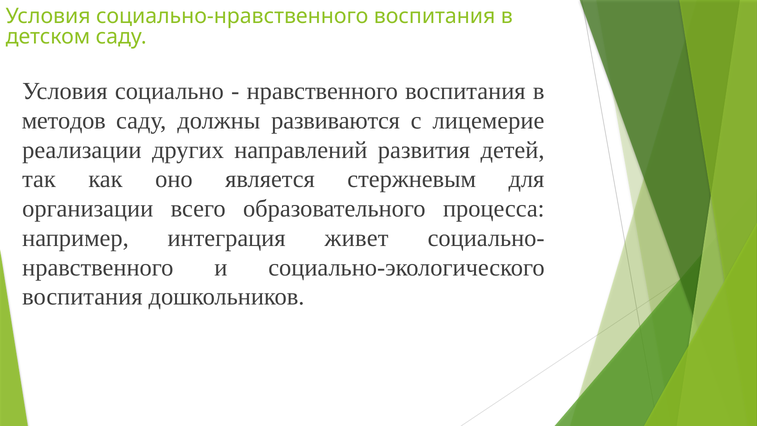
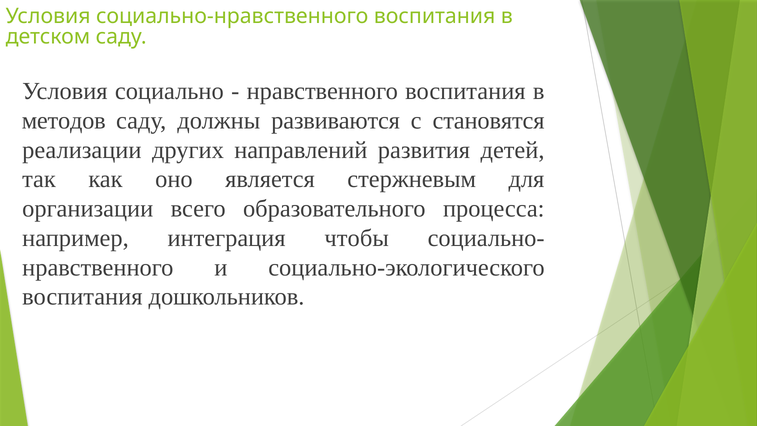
лицемерие: лицемерие -> становятся
живет: живет -> чтобы
